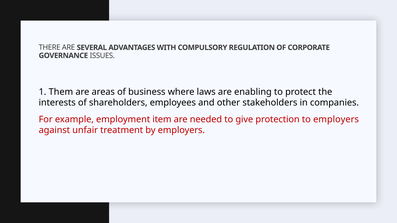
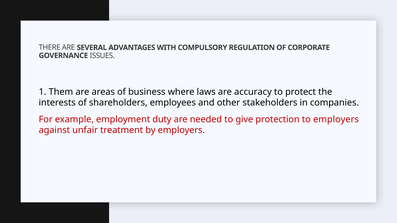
enabling: enabling -> accuracy
item: item -> duty
